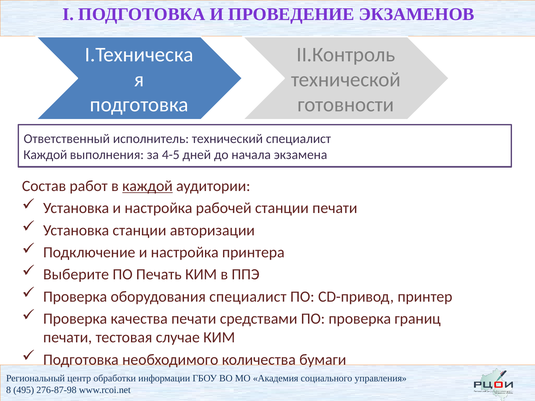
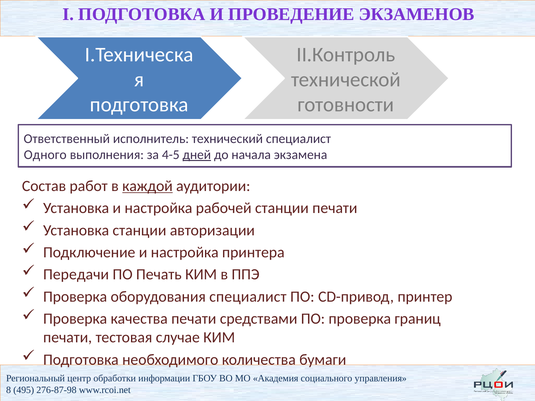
Каждой at (45, 155): Каждой -> Одного
дней underline: none -> present
Выберите: Выберите -> Передачи
